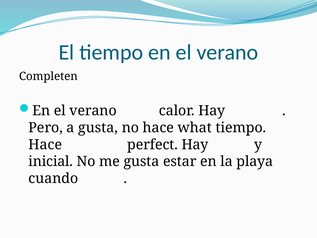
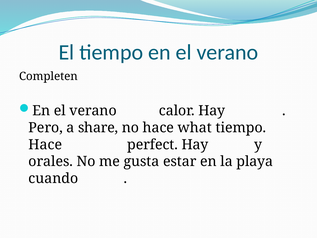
a gusta: gusta -> share
inicial: inicial -> orales
